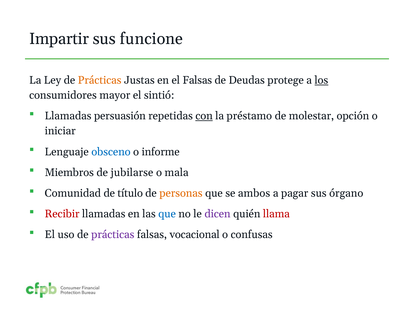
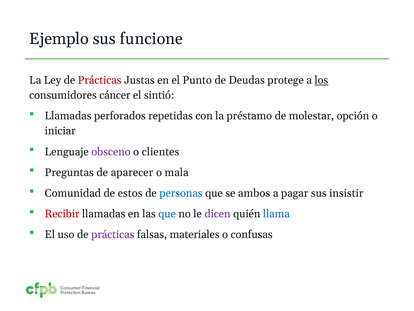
Impartir: Impartir -> Ejemplo
Prácticas at (100, 80) colour: orange -> red
el Falsas: Falsas -> Punto
mayor: mayor -> cáncer
persuasión: persuasión -> perforados
con underline: present -> none
obsceno colour: blue -> purple
informe: informe -> clientes
Miembros: Miembros -> Preguntas
jubilarse: jubilarse -> aparecer
título: título -> estos
personas colour: orange -> blue
órgano: órgano -> insistir
llama colour: red -> blue
vocacional: vocacional -> materiales
